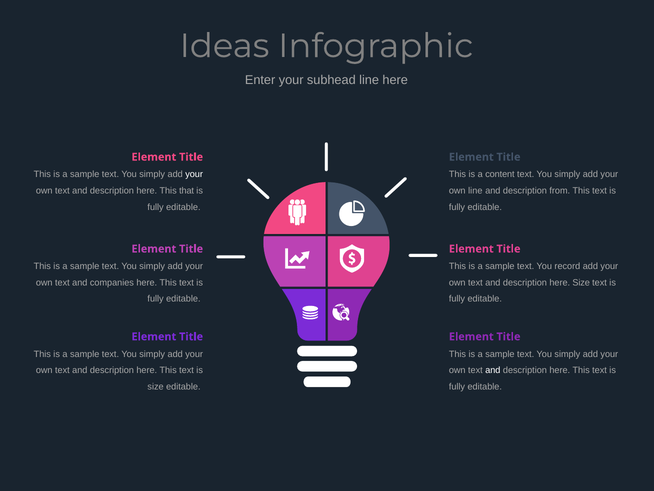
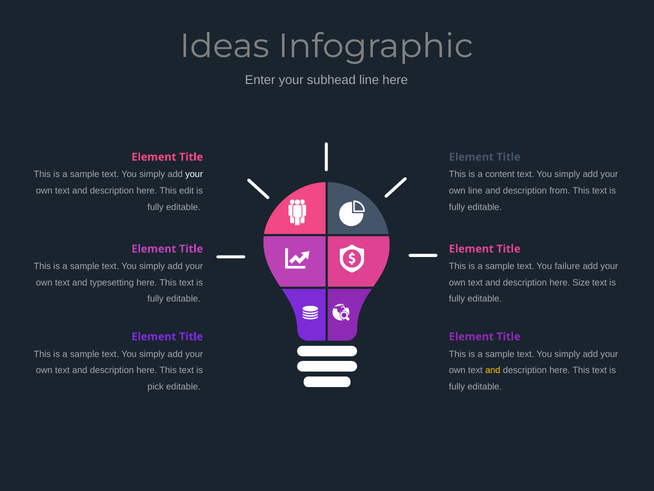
that: that -> edit
record: record -> failure
companies: companies -> typesetting
and at (493, 370) colour: white -> yellow
size at (156, 386): size -> pick
